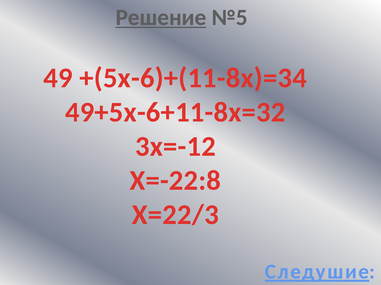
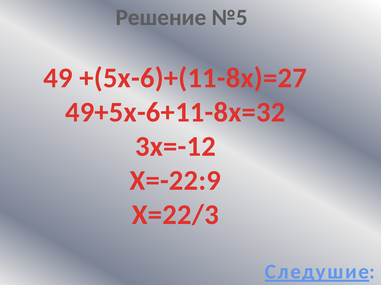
Решение underline: present -> none
+(5х-6)+(11-8х)=34: +(5х-6)+(11-8х)=34 -> +(5х-6)+(11-8х)=27
Х=-22:8: Х=-22:8 -> Х=-22:9
